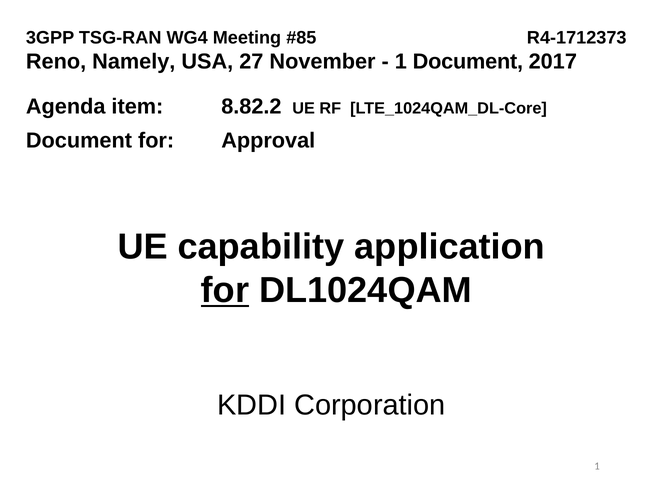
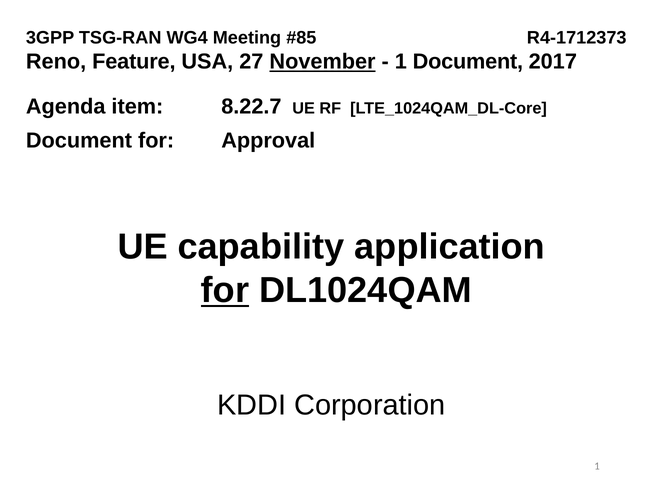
Namely: Namely -> Feature
November underline: none -> present
8.82.2: 8.82.2 -> 8.22.7
